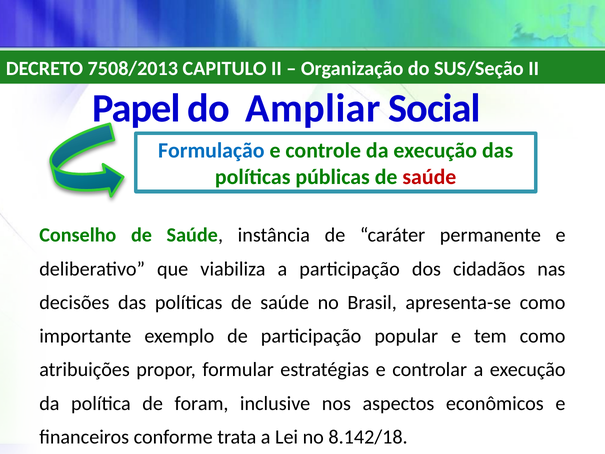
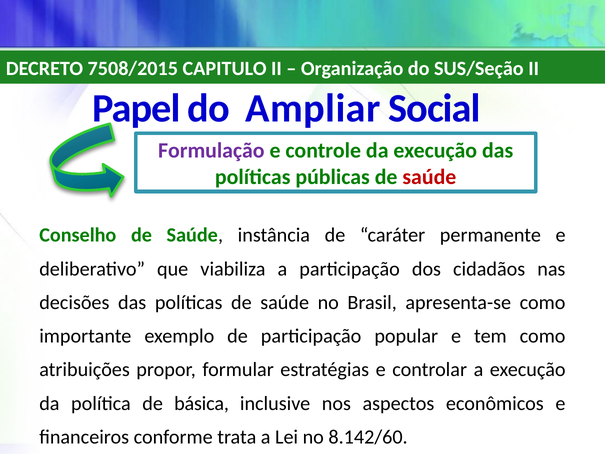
7508/2013: 7508/2013 -> 7508/2015
Formulação colour: blue -> purple
foram: foram -> básica
8.142/18: 8.142/18 -> 8.142/60
